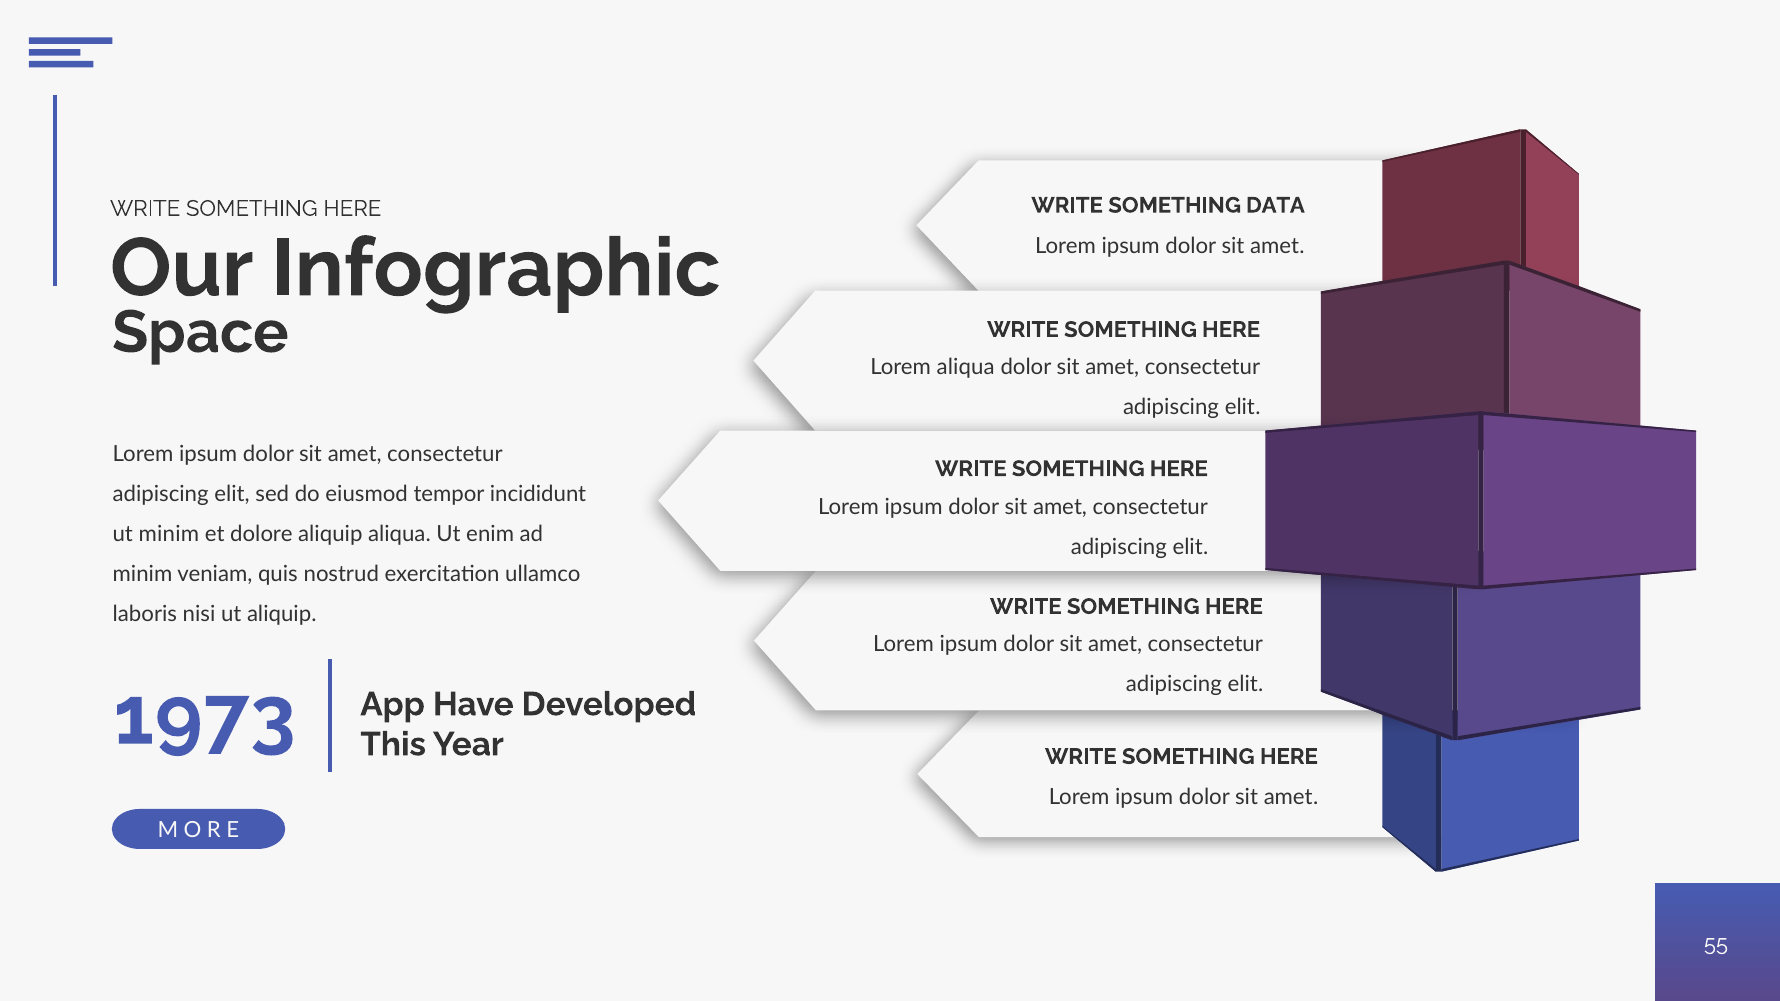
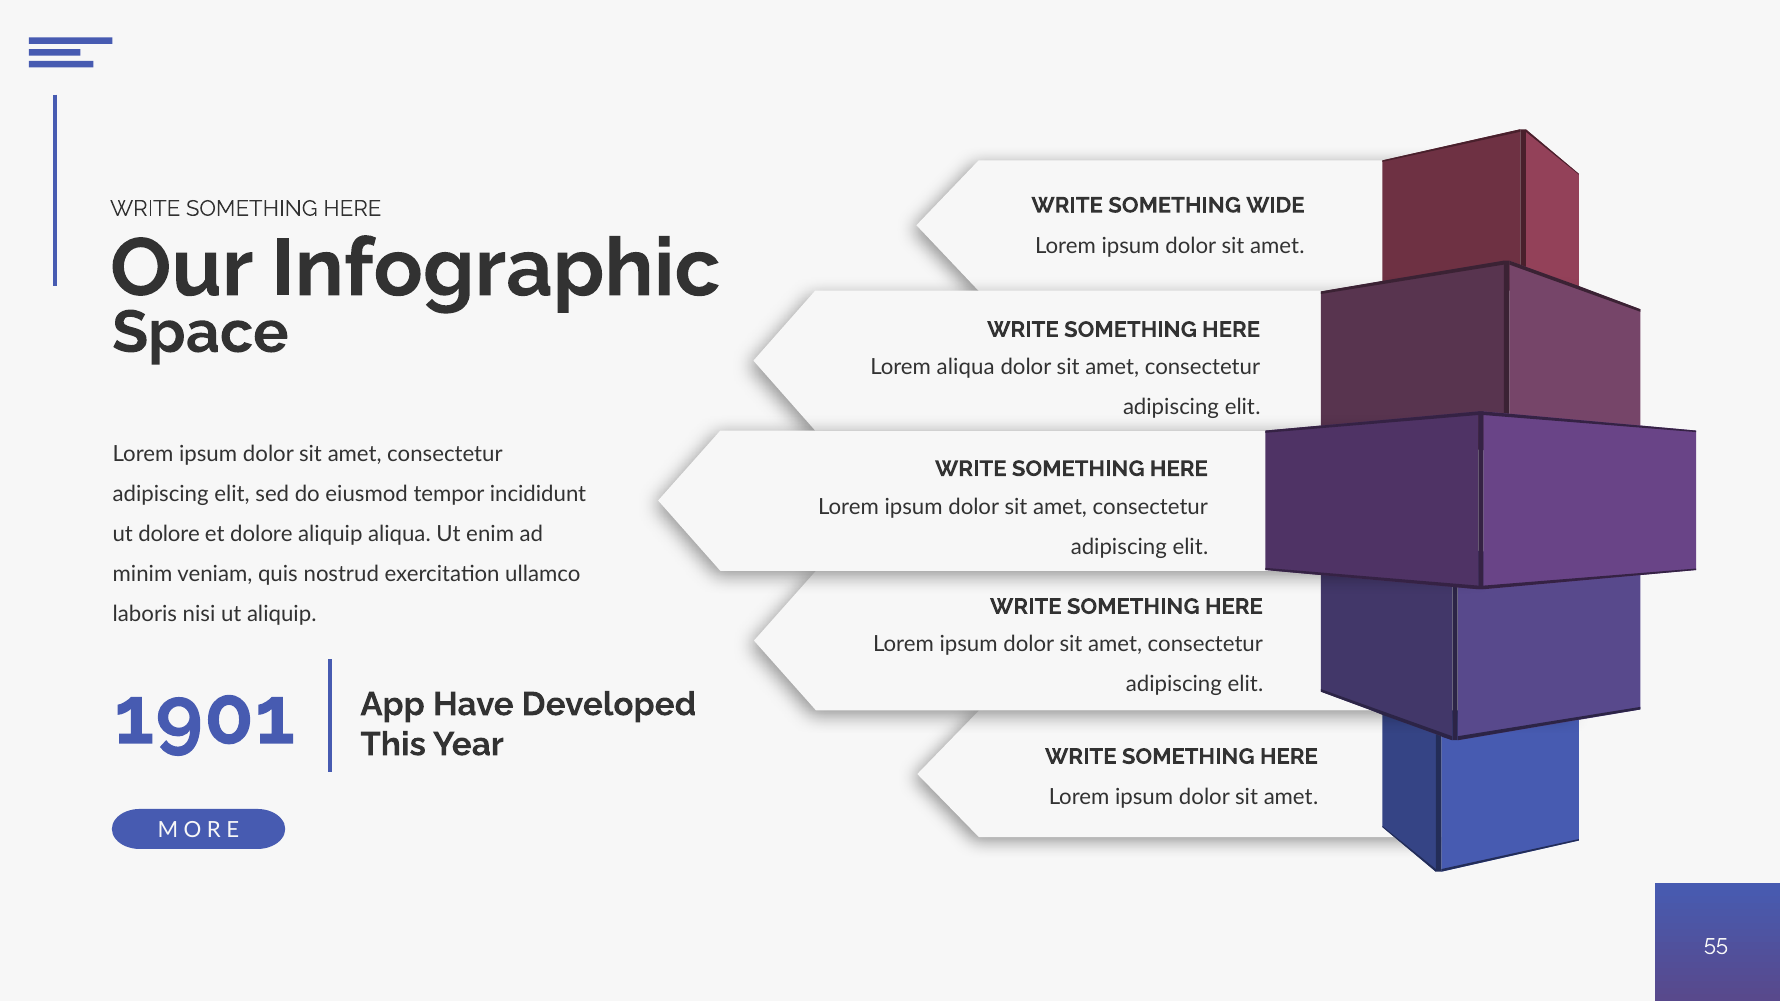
DATA: DATA -> WIDE
ut minim: minim -> dolore
1973: 1973 -> 1901
